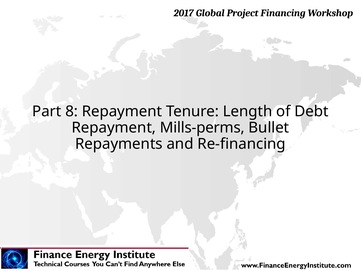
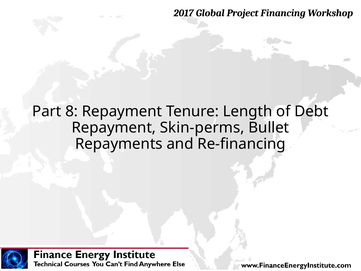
Mills-perms: Mills-perms -> Skin-perms
